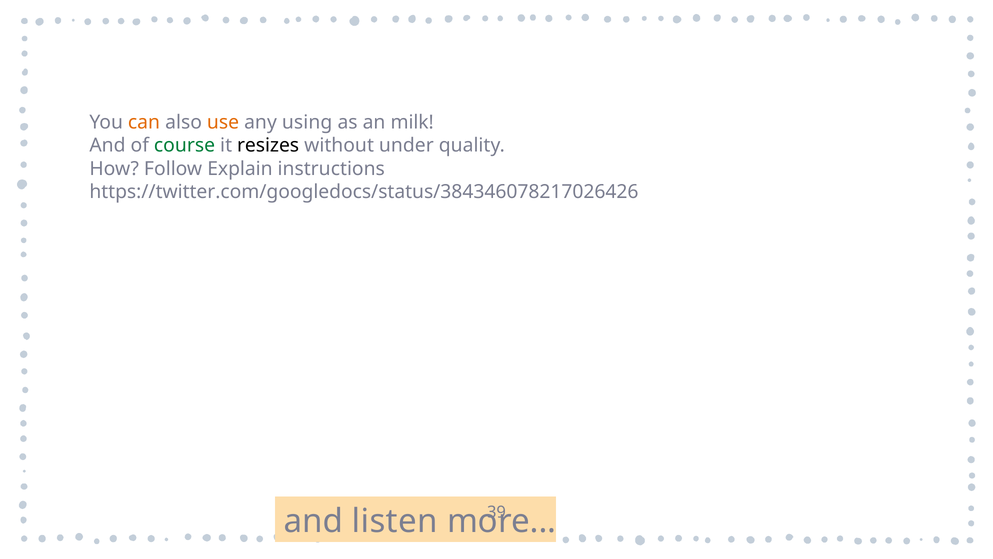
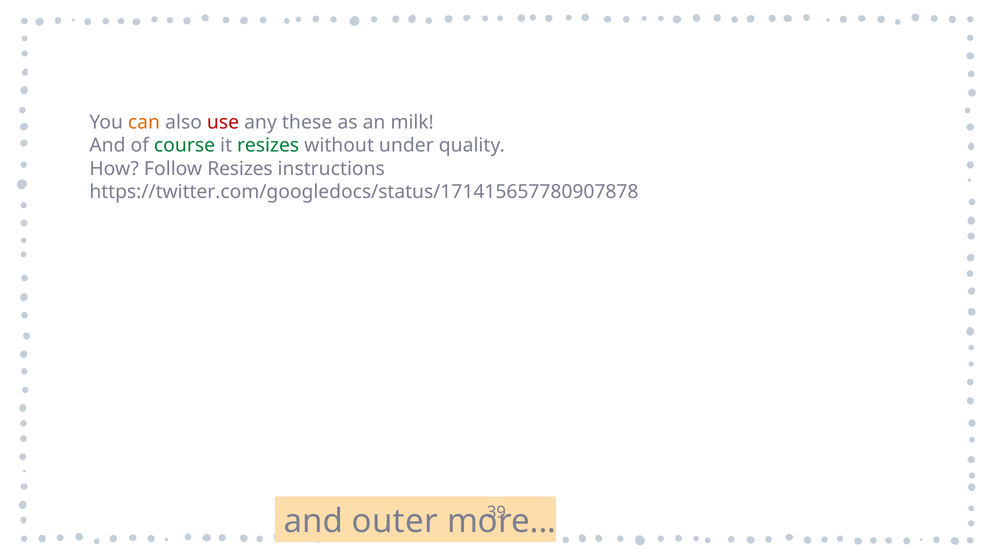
use colour: orange -> red
using: using -> these
resizes at (268, 145) colour: black -> green
Follow Explain: Explain -> Resizes
https://twitter.com/googledocs/status/384346078217026426: https://twitter.com/googledocs/status/384346078217026426 -> https://twitter.com/googledocs/status/171415657780907878
listen: listen -> outer
